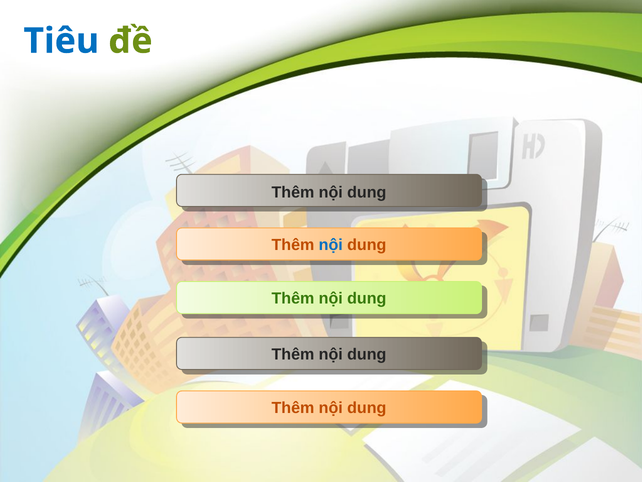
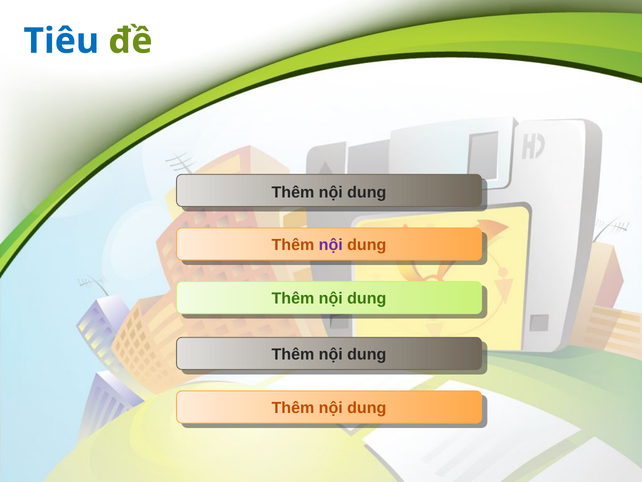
nội at (331, 245) colour: blue -> purple
